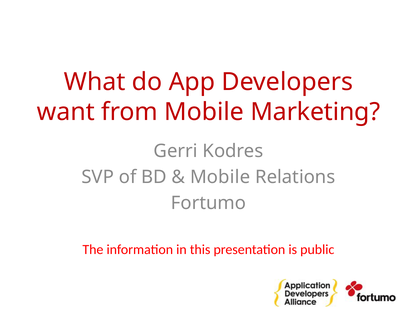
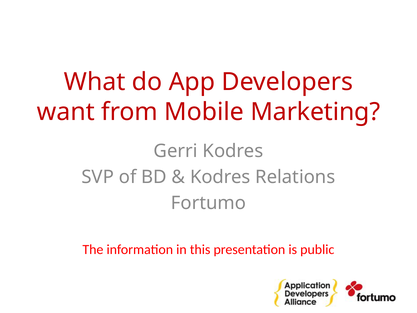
Mobile at (220, 177): Mobile -> Kodres
